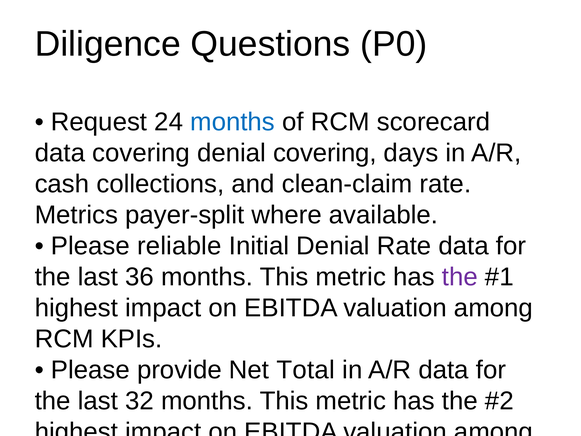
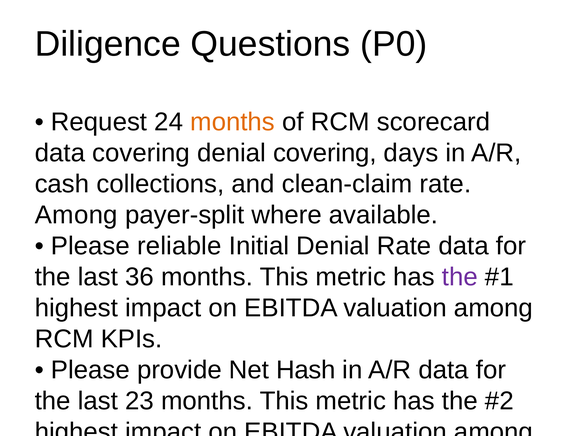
months at (233, 122) colour: blue -> orange
Metrics at (76, 215): Metrics -> Among
Total: Total -> Hash
32: 32 -> 23
